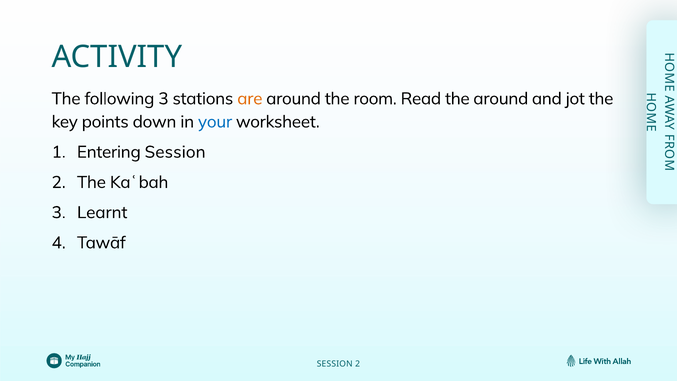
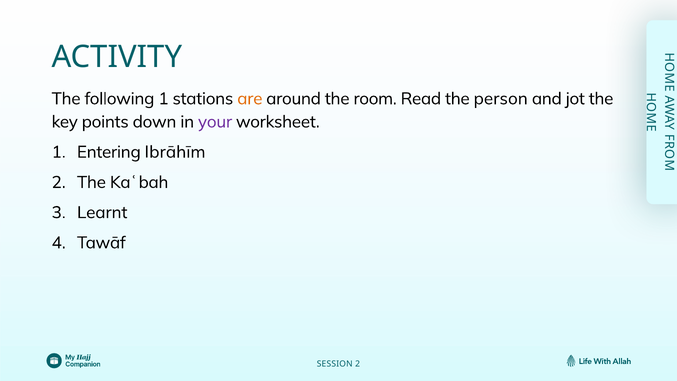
following 3: 3 -> 1
the around: around -> person
your colour: blue -> purple
Entering Session: Session -> Ibrāhīm
